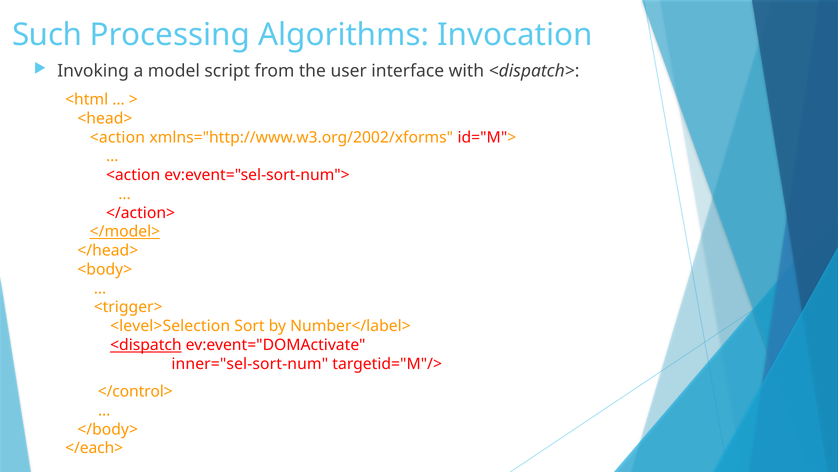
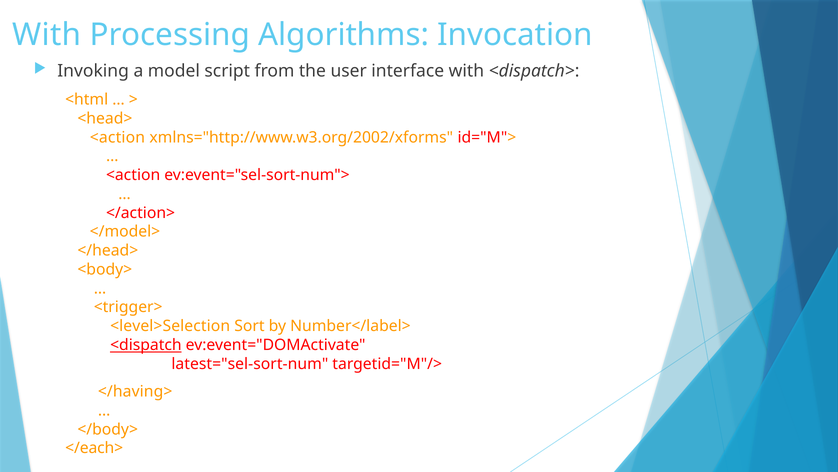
Such at (47, 35): Such -> With
</model> underline: present -> none
inner="sel-sort-num: inner="sel-sort-num -> latest="sel-sort-num
</control>: </control> -> </having>
